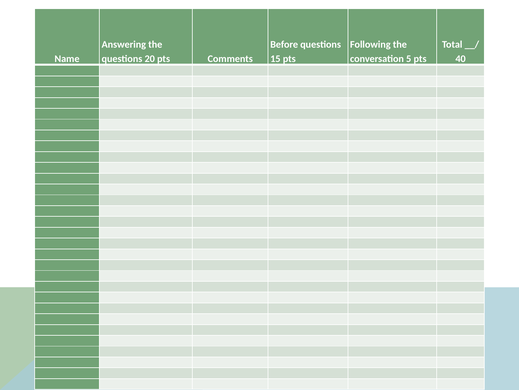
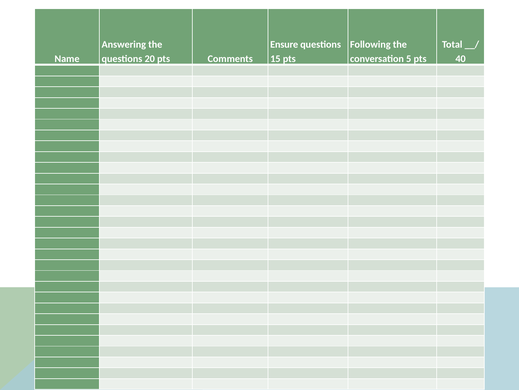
Before: Before -> Ensure
